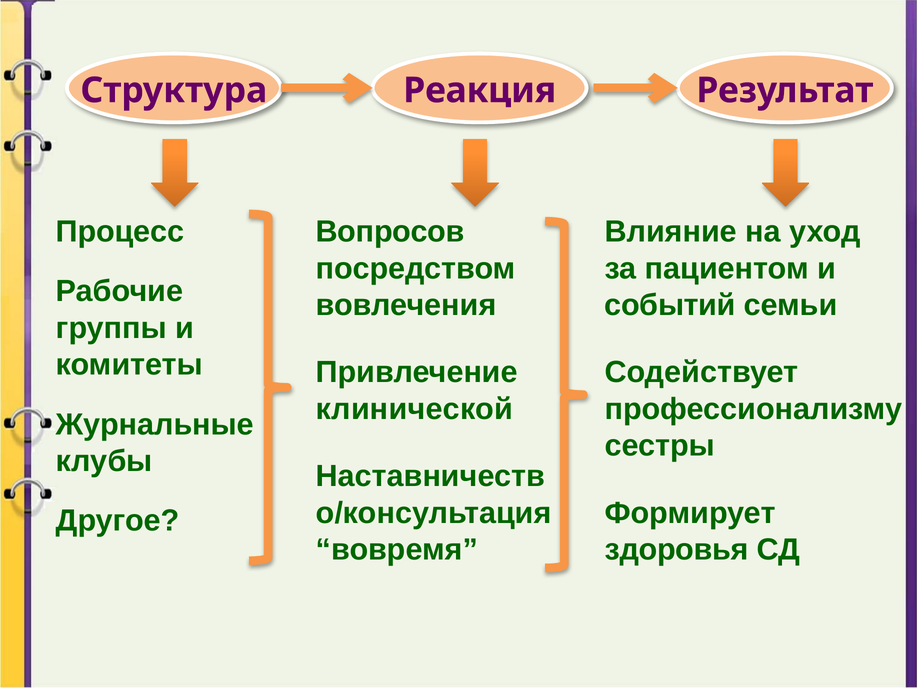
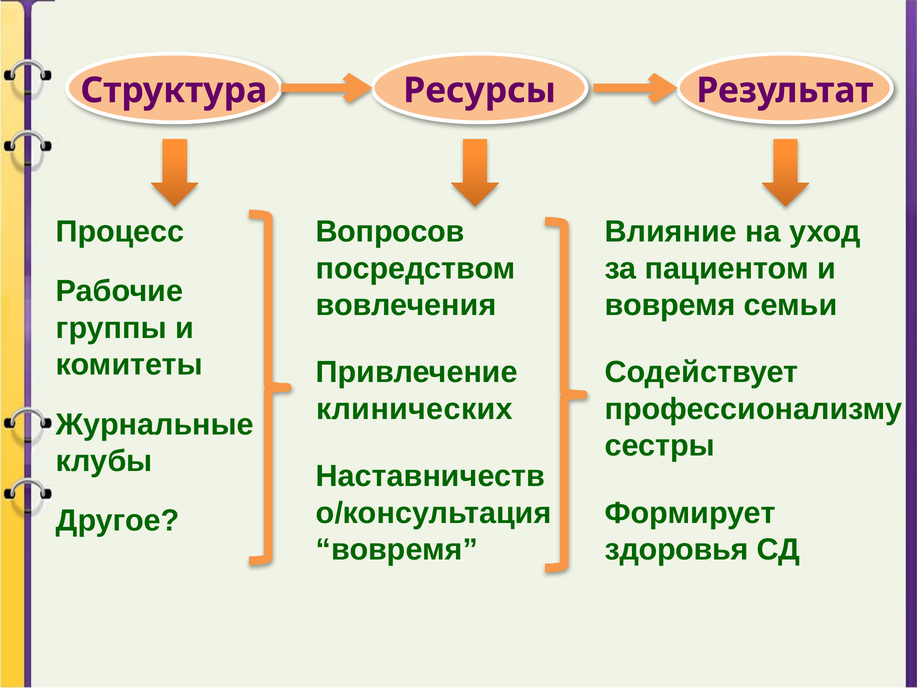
Реакция: Реакция -> Ресурсы
событий at (670, 305): событий -> вовремя
клинической: клинической -> клинических
